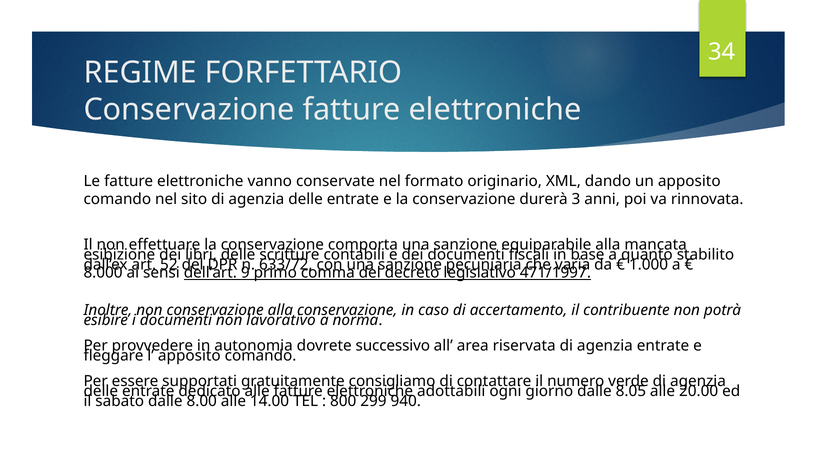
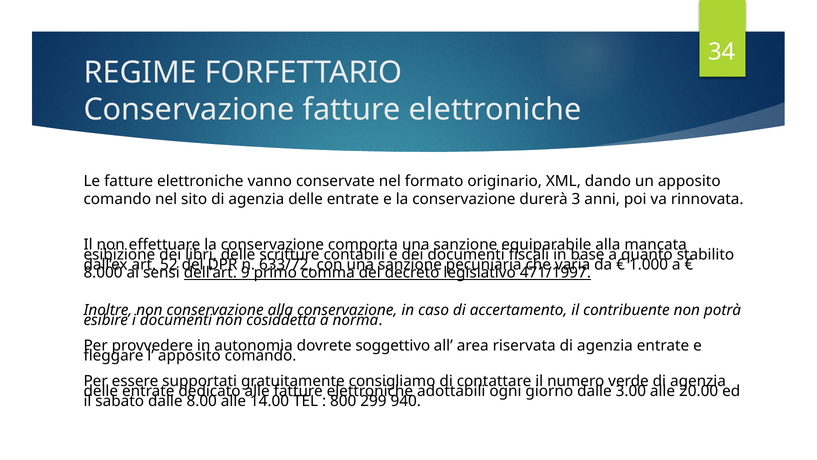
lavorativo: lavorativo -> cosiddetta
successivo: successivo -> soggettivo
8.05: 8.05 -> 3.00
